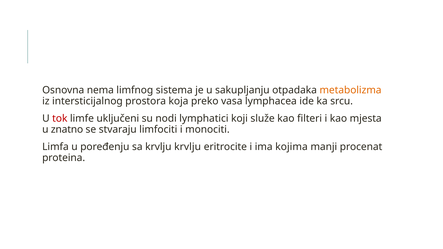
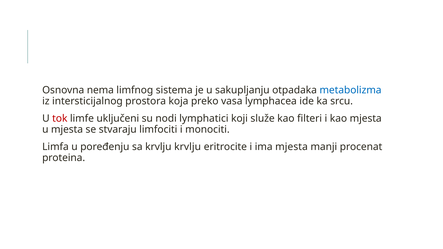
metabolizma colour: orange -> blue
u znatno: znatno -> mjesta
ima kojima: kojima -> mjesta
